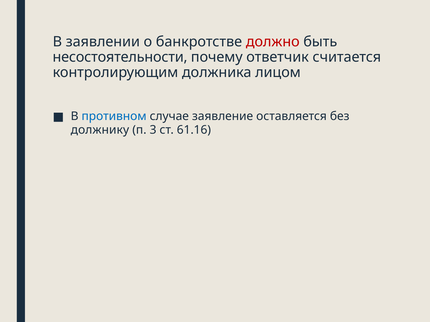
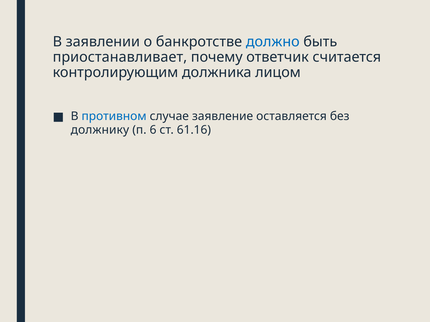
должно colour: red -> blue
несостоятельности: несостоятельности -> приостанавливает
3: 3 -> 6
